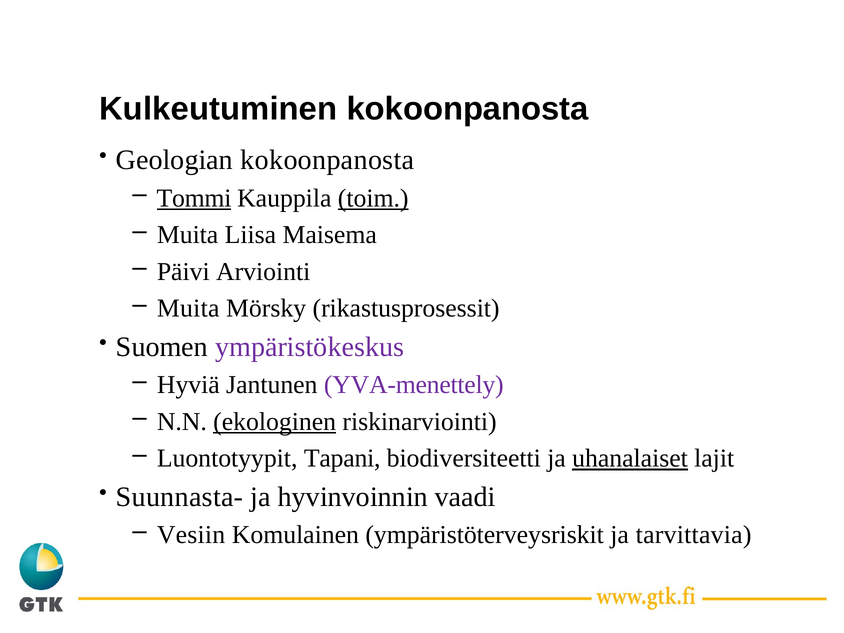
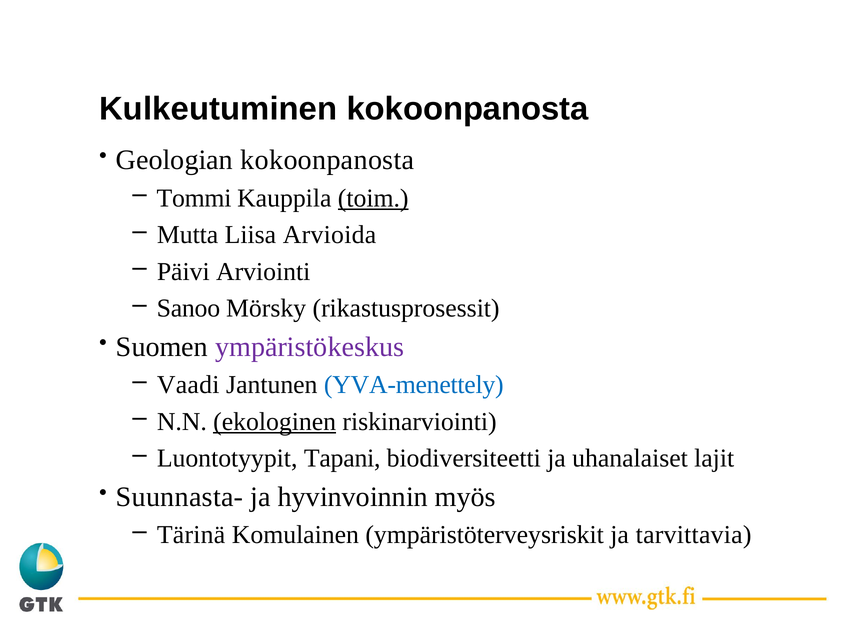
Tommi underline: present -> none
Muita at (188, 235): Muita -> Mutta
Maisema: Maisema -> Arvioida
Muita at (188, 308): Muita -> Sanoo
Hyviä: Hyviä -> Vaadi
YVA-menettely colour: purple -> blue
uhanalaiset underline: present -> none
vaadi: vaadi -> myös
Vesiin: Vesiin -> Tärinä
